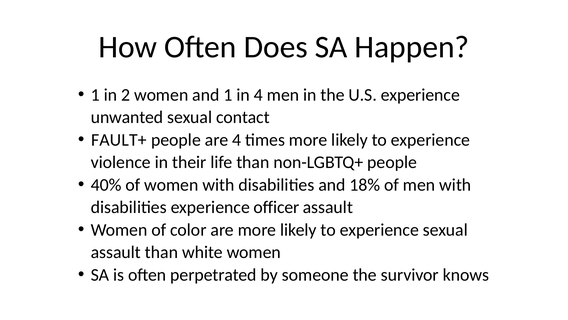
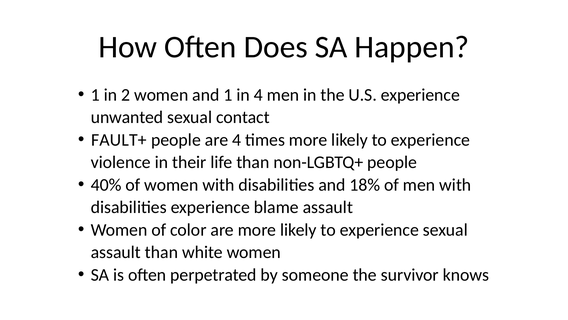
officer: officer -> blame
